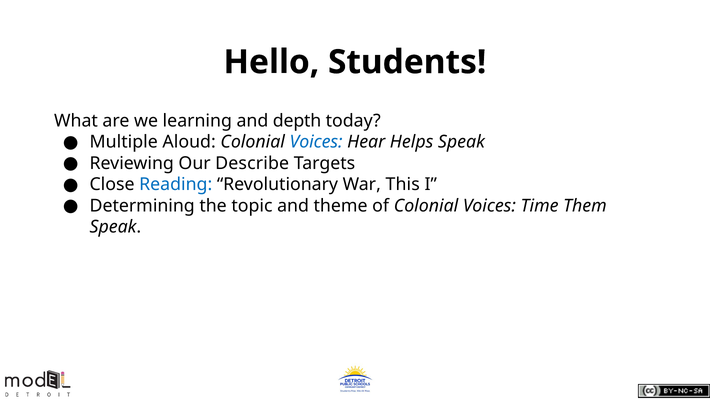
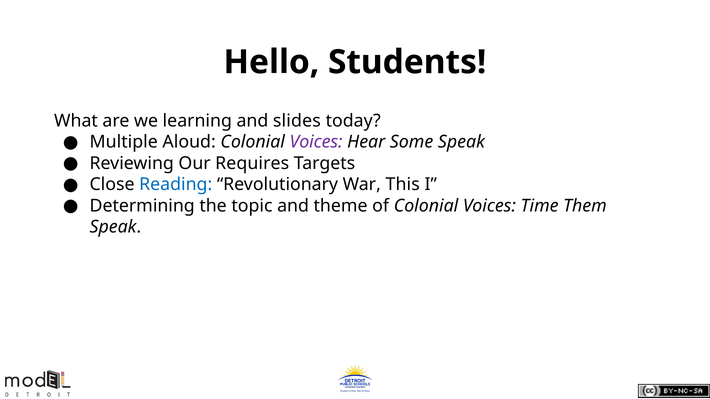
depth: depth -> slides
Voices at (316, 142) colour: blue -> purple
Helps: Helps -> Some
Describe: Describe -> Requires
